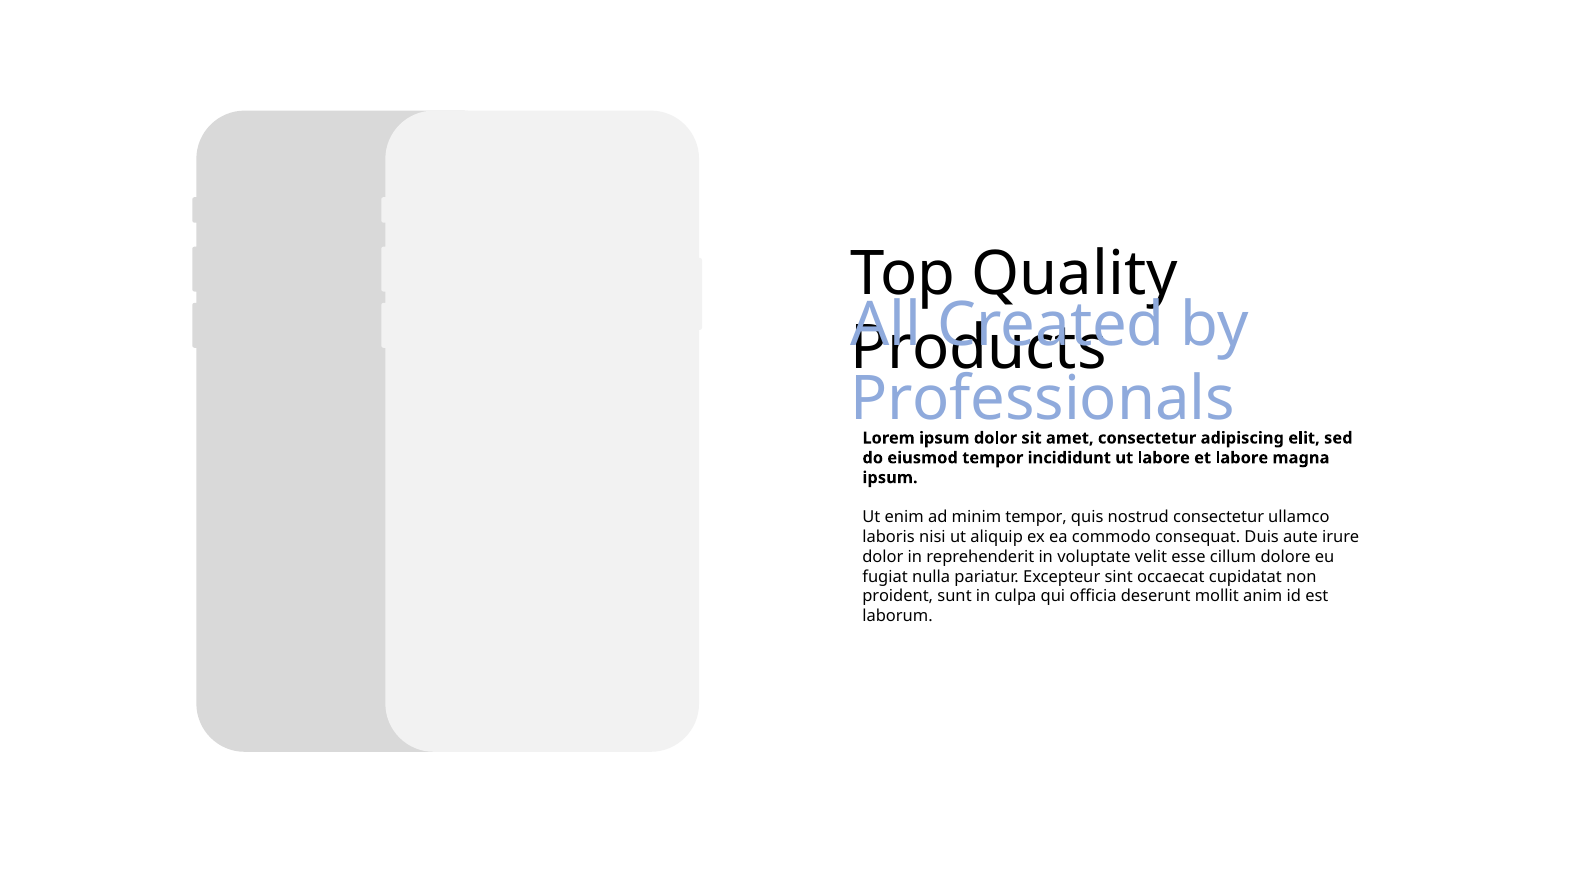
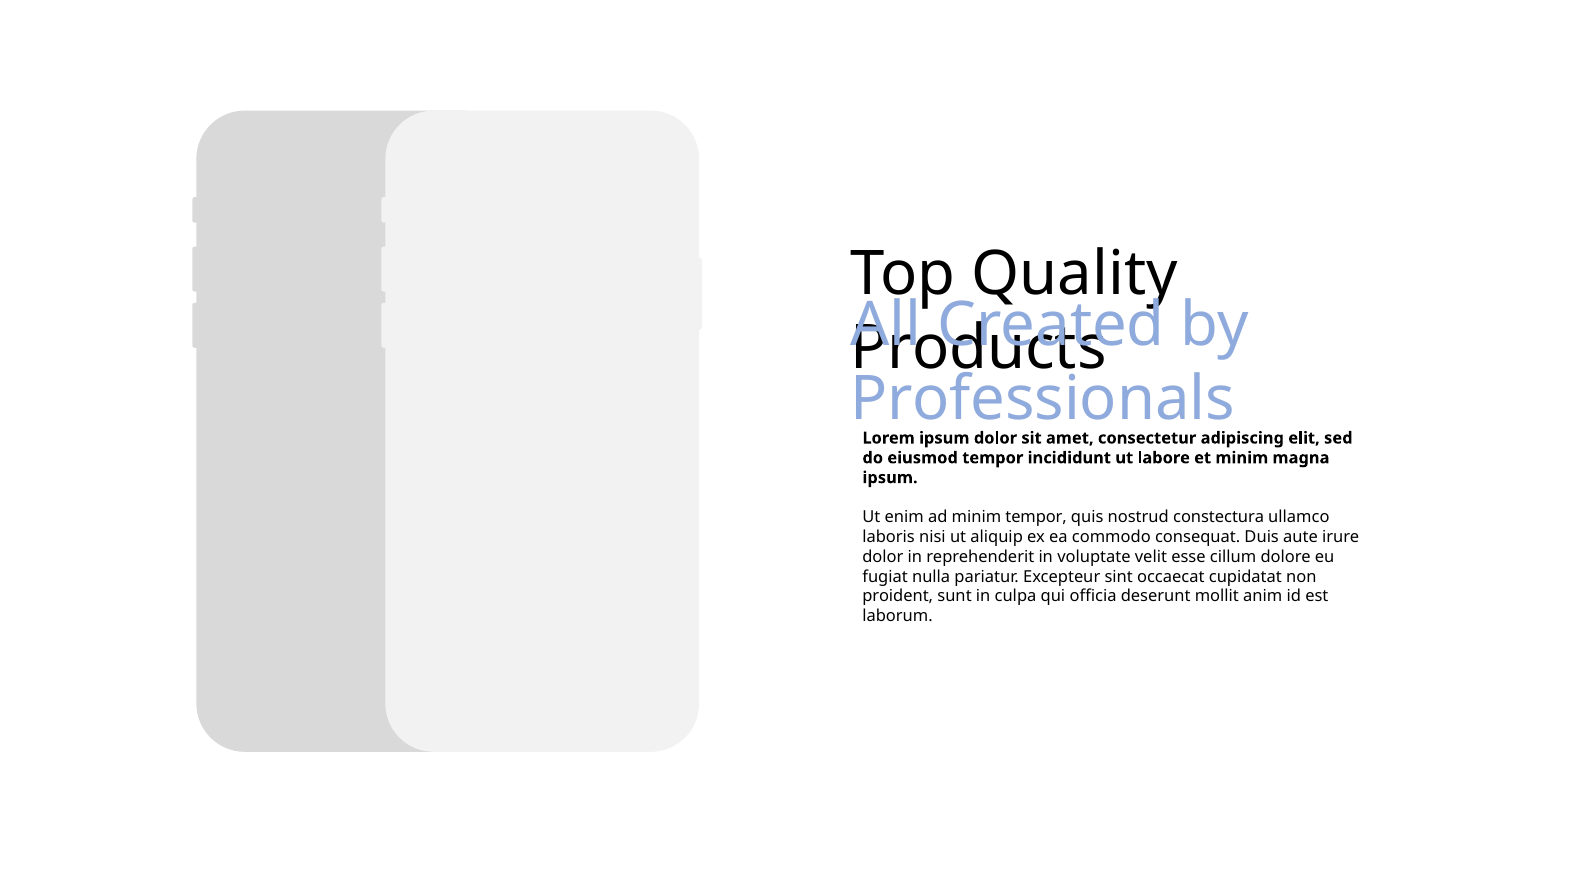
et labore: labore -> minim
nostrud consectetur: consectetur -> constectura
